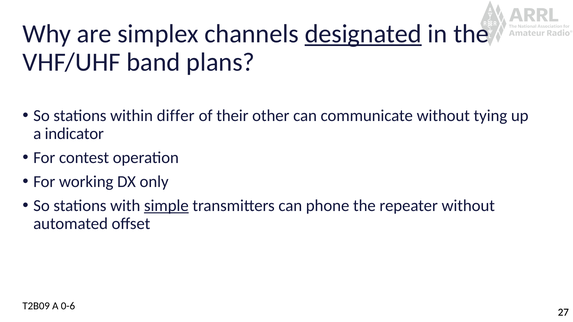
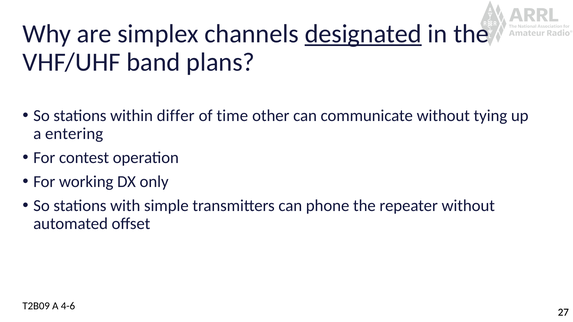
their: their -> time
indicator: indicator -> entering
simple underline: present -> none
0-6: 0-6 -> 4-6
